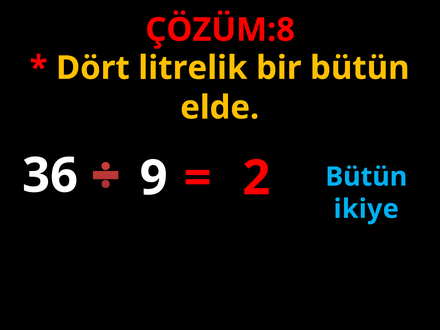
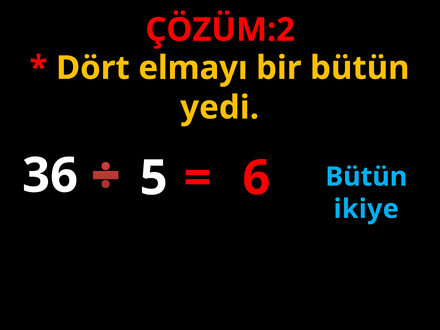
ÇÖZÜM:8: ÇÖZÜM:8 -> ÇÖZÜM:2
litrelik: litrelik -> elmayı
elde: elde -> yedi
9: 9 -> 5
2: 2 -> 6
